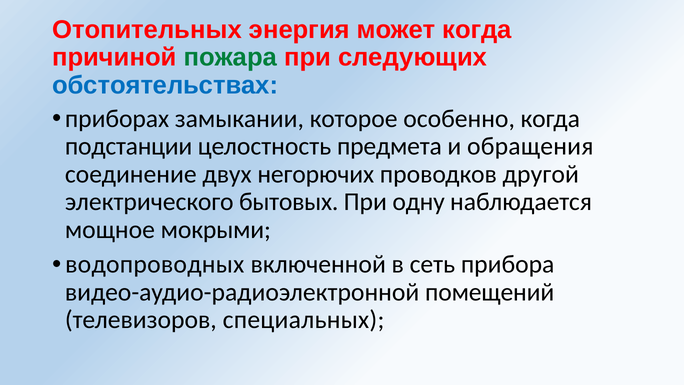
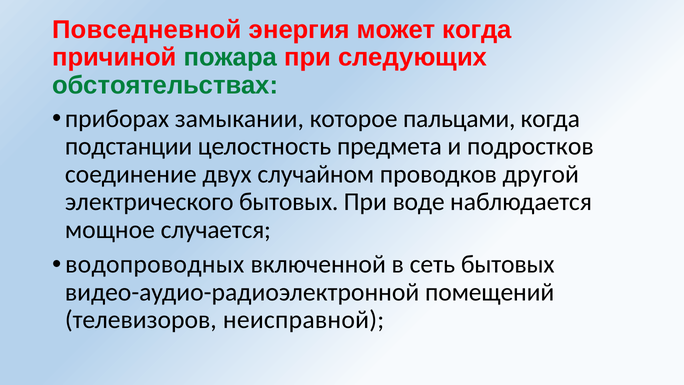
Отопительных: Отопительных -> Повседневной
обстоятельствах colour: blue -> green
особенно: особенно -> пальцами
обращения: обращения -> подростков
негорючих: негорючих -> случайном
одну: одну -> воде
мокрыми: мокрыми -> случается
сеть прибора: прибора -> бытовых
специальных: специальных -> неисправной
